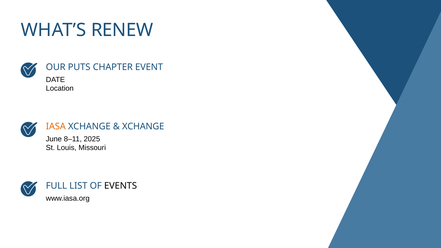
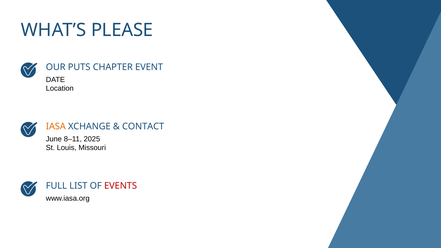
RENEW: RENEW -> PLEASE
XCHANGE at (143, 126): XCHANGE -> CONTACT
EVENTS colour: black -> red
